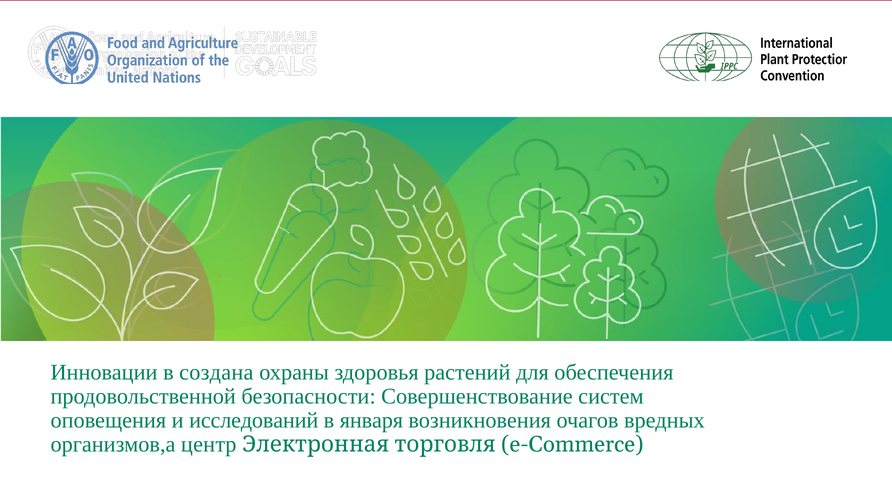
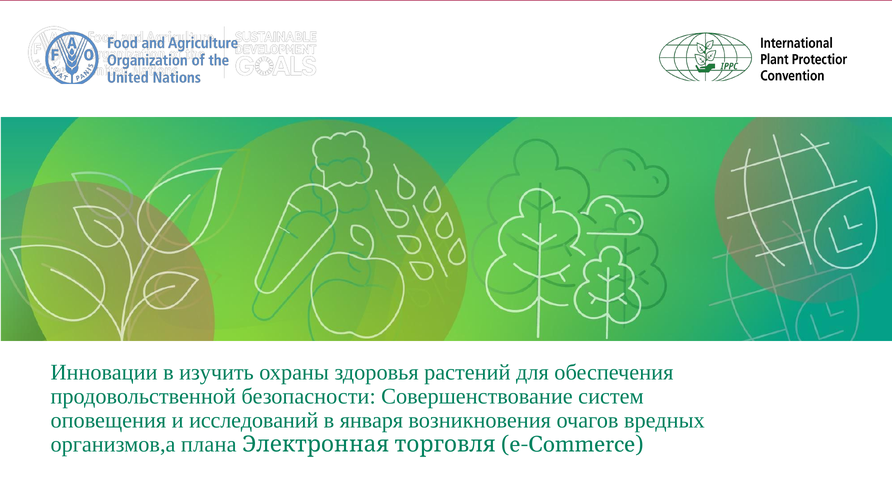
создана: создана -> изучить
центр: центр -> плана
